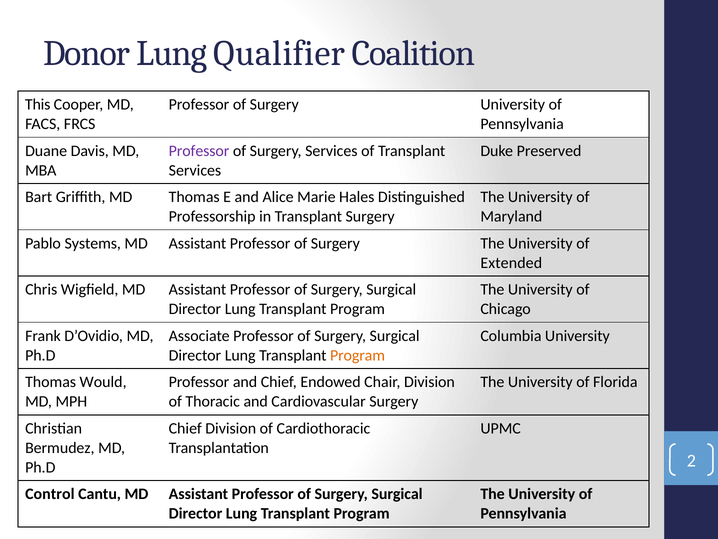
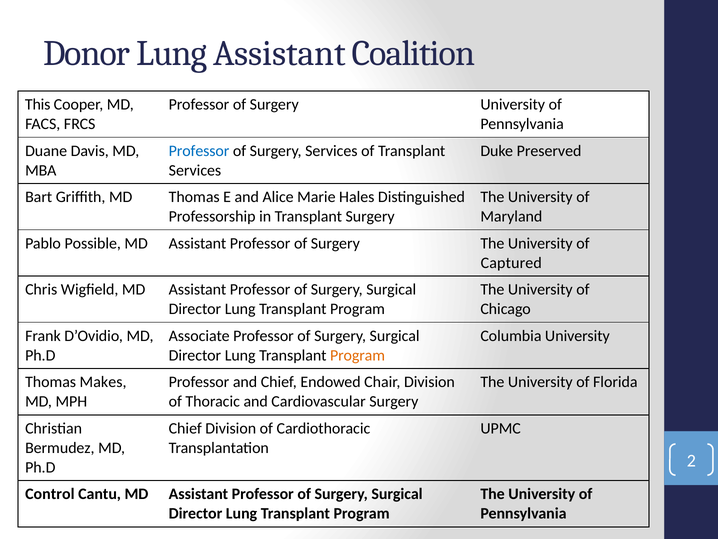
Lung Qualifier: Qualifier -> Assistant
Professor at (199, 151) colour: purple -> blue
Systems: Systems -> Possible
Extended: Extended -> Captured
Would: Would -> Makes
